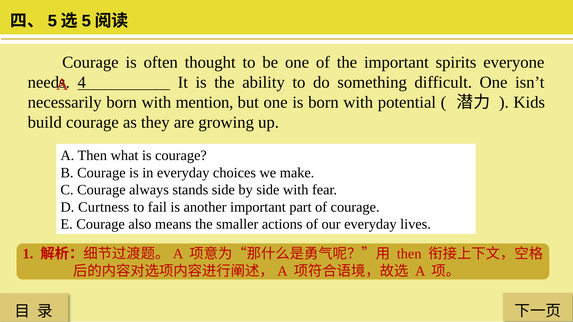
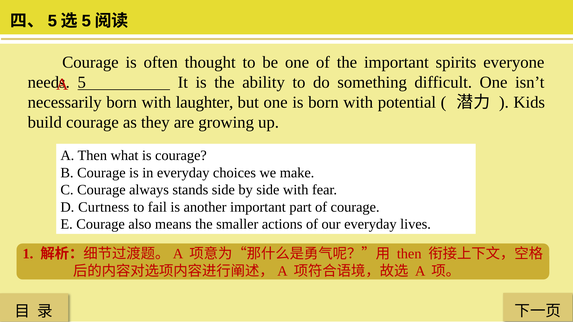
4 at (82, 82): 4 -> 5
mention: mention -> laughter
